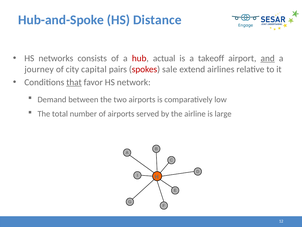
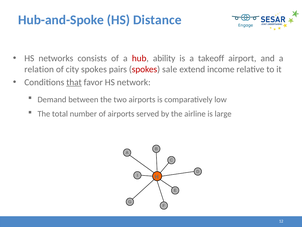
actual: actual -> ability
and underline: present -> none
journey: journey -> relation
city capital: capital -> spokes
airlines: airlines -> income
